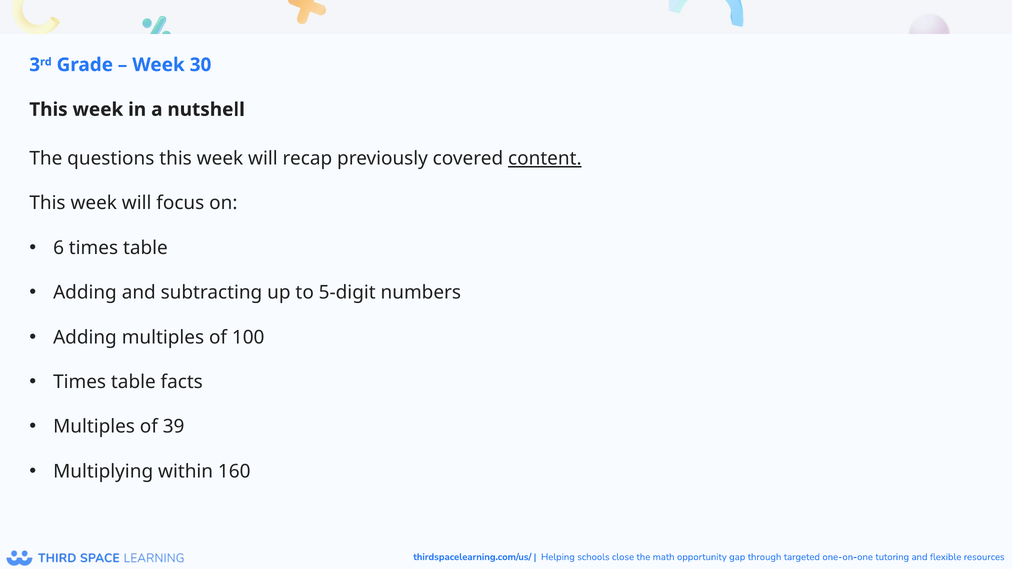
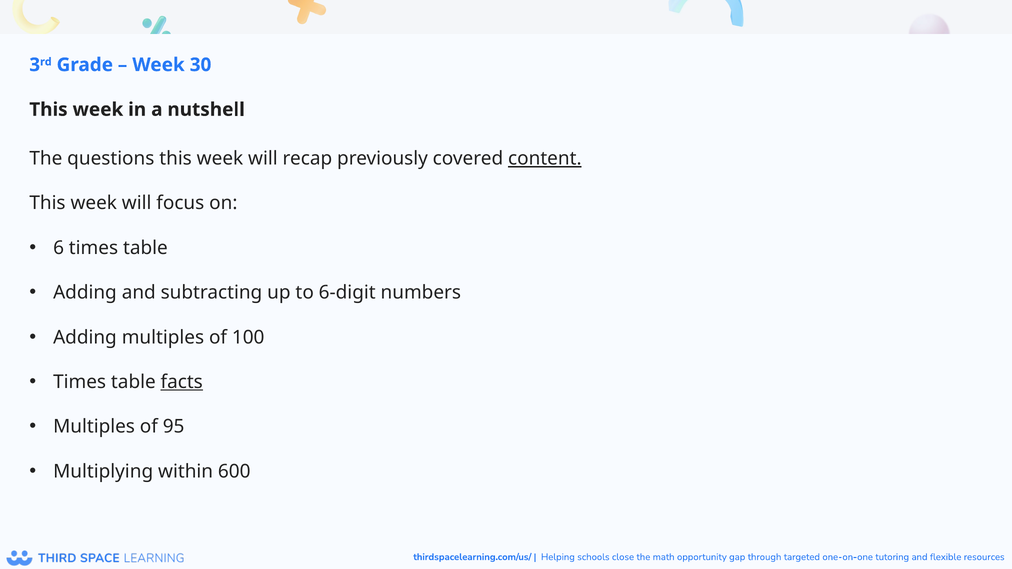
5-digit: 5-digit -> 6-digit
facts underline: none -> present
39: 39 -> 95
160: 160 -> 600
